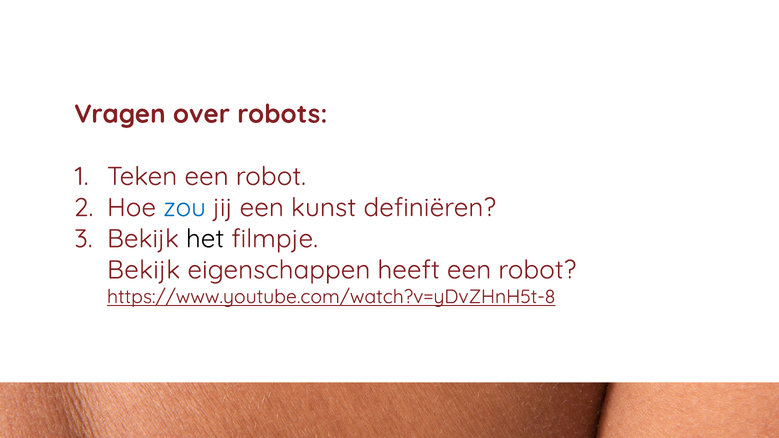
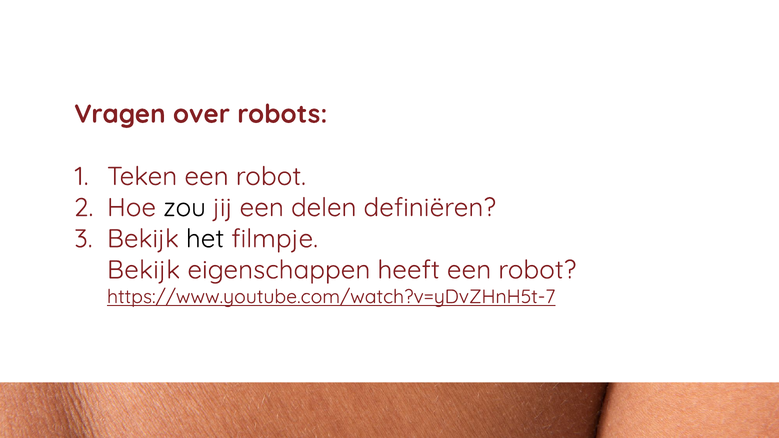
zou colour: blue -> black
kunst: kunst -> delen
https://www.youtube.com/watch?v=yDvZHnH5t-8: https://www.youtube.com/watch?v=yDvZHnH5t-8 -> https://www.youtube.com/watch?v=yDvZHnH5t-7
